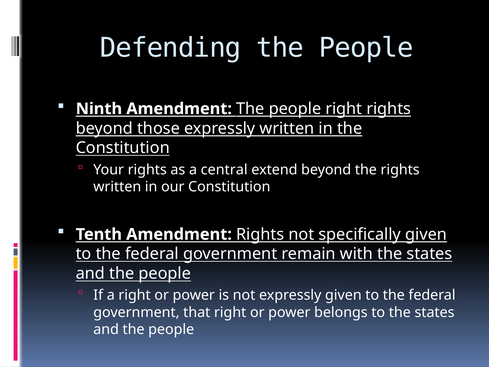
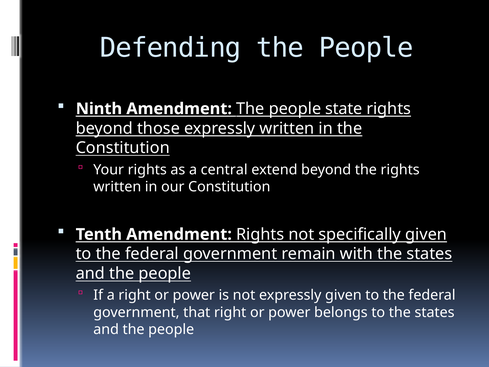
people right: right -> state
